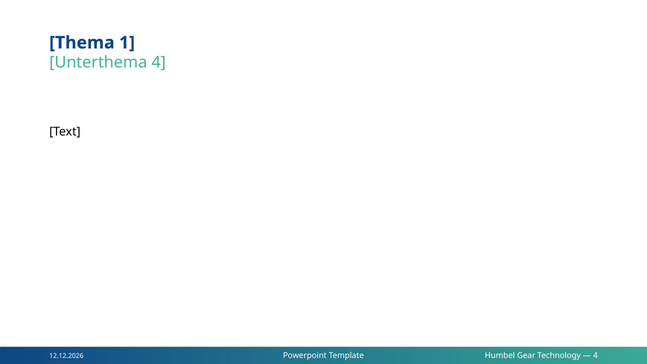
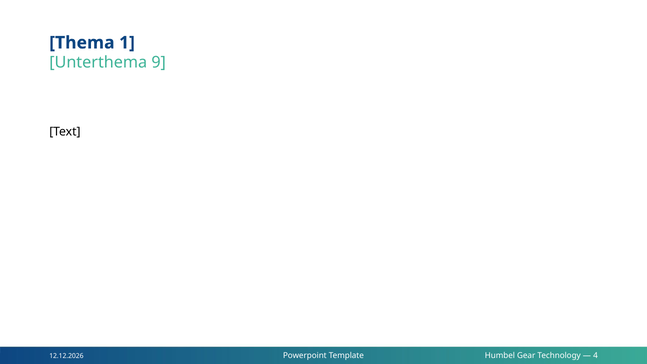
Unterthema 4: 4 -> 9
